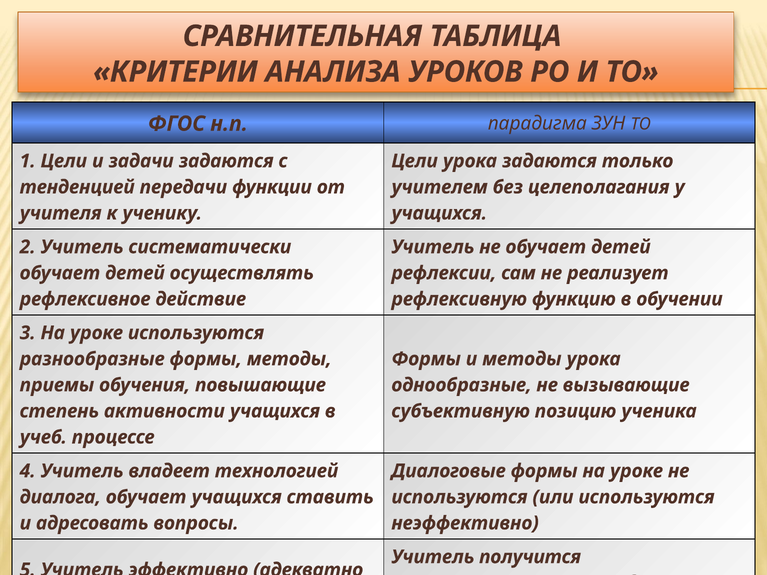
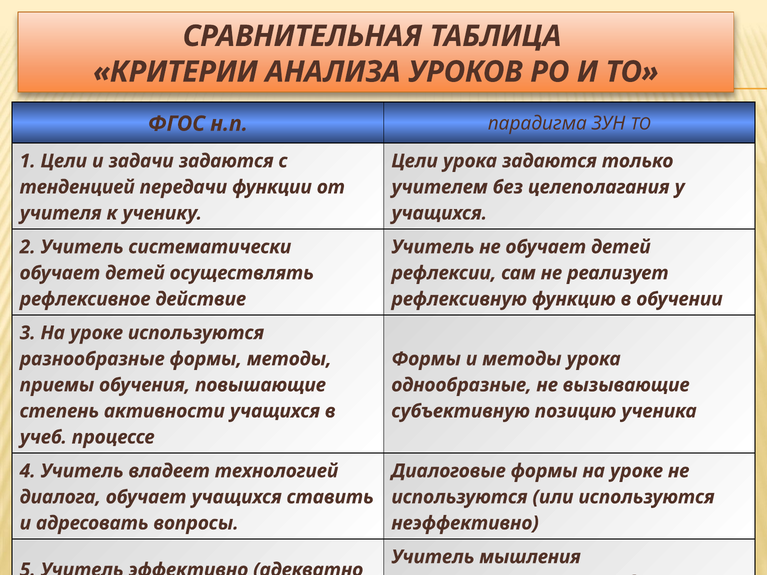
получится: получится -> мышления
